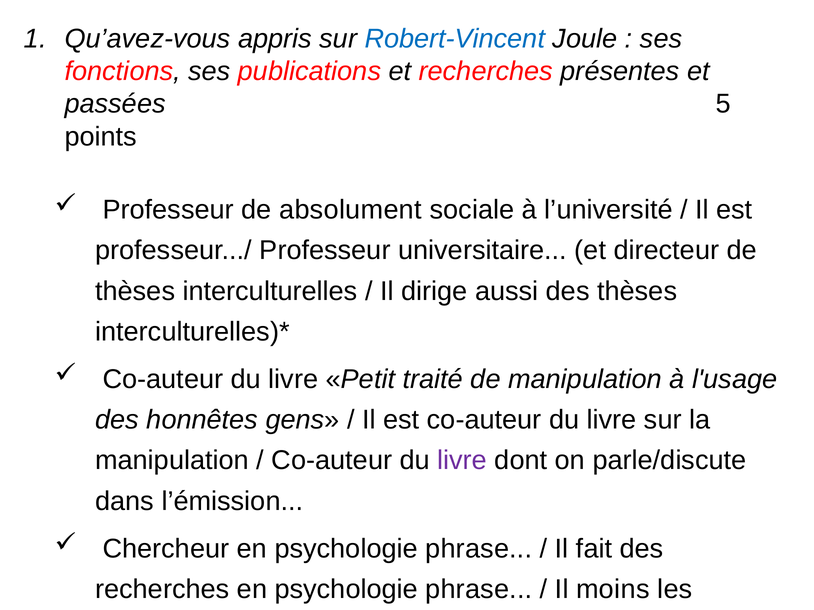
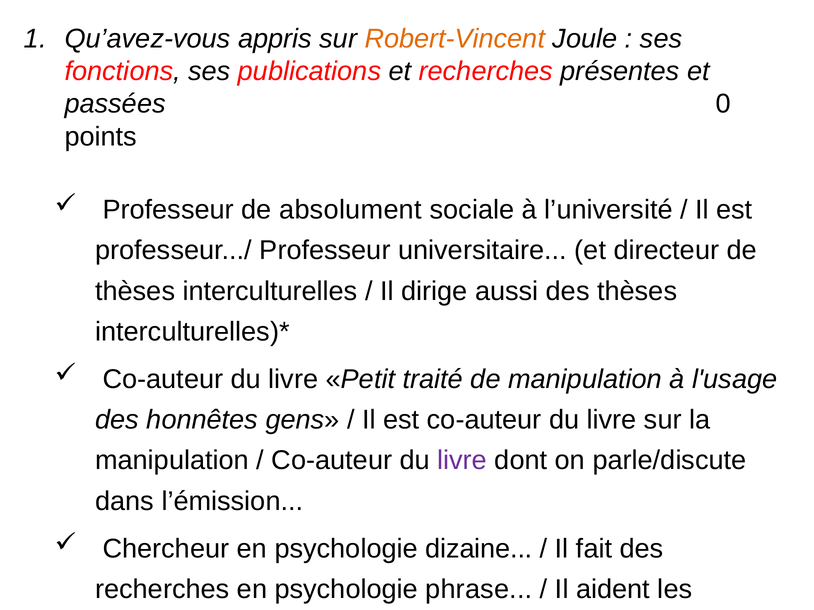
Robert-Vincent colour: blue -> orange
5: 5 -> 0
Chercheur en psychologie phrase: phrase -> dizaine
moins: moins -> aident
